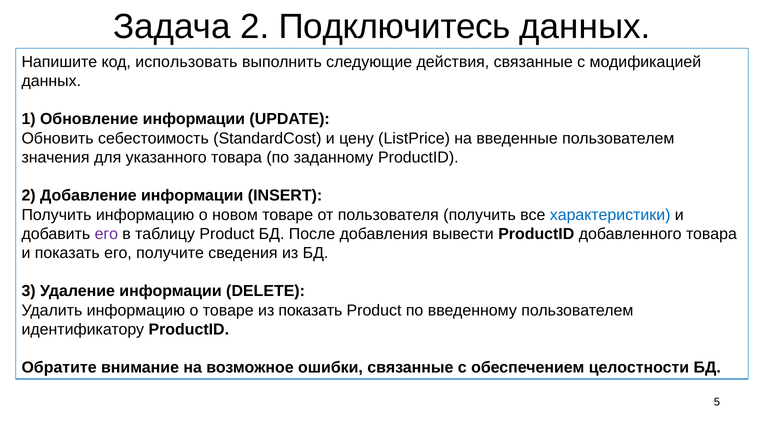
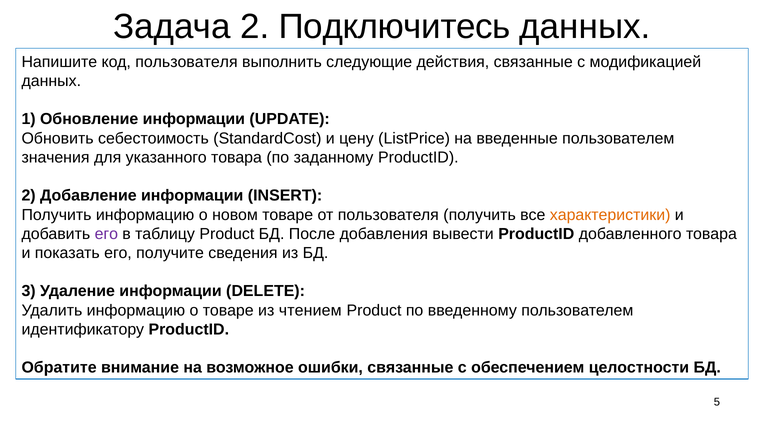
код использовать: использовать -> пользователя
характеристики colour: blue -> orange
из показать: показать -> чтением
